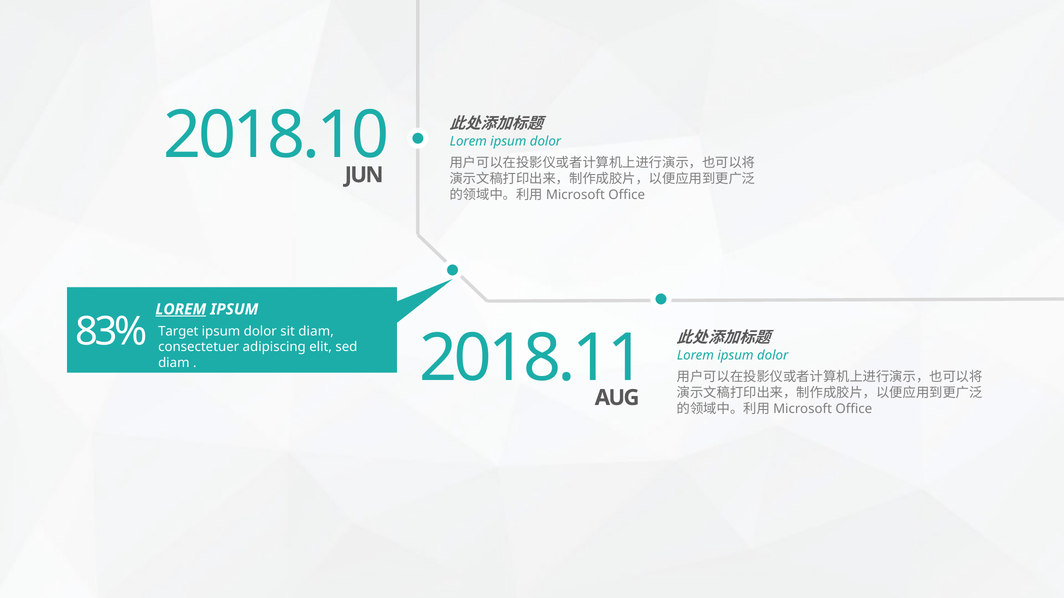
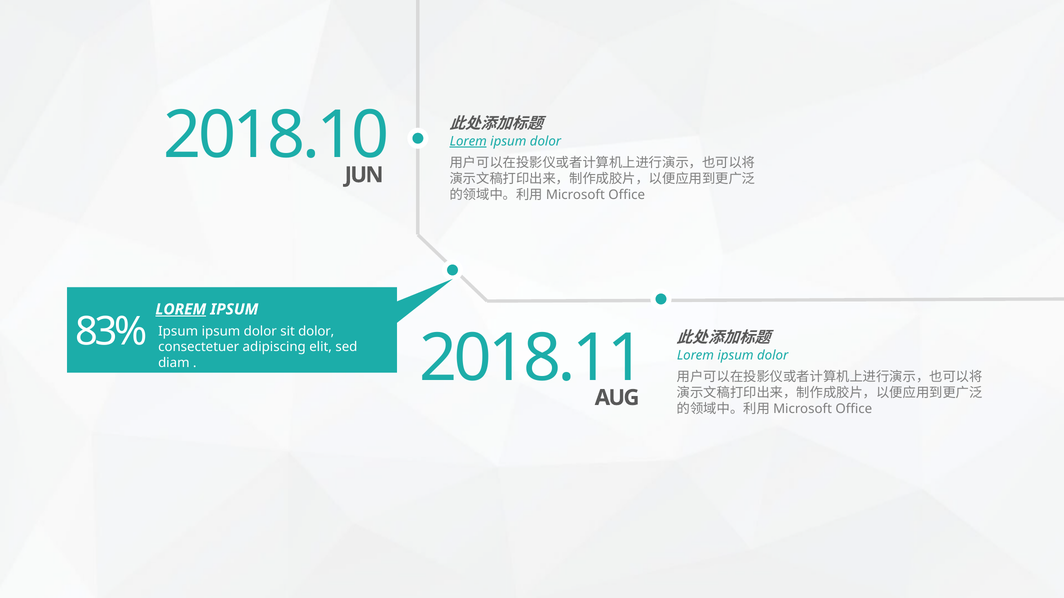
Lorem at (468, 141) underline: none -> present
Target at (178, 331): Target -> Ipsum
sit diam: diam -> dolor
